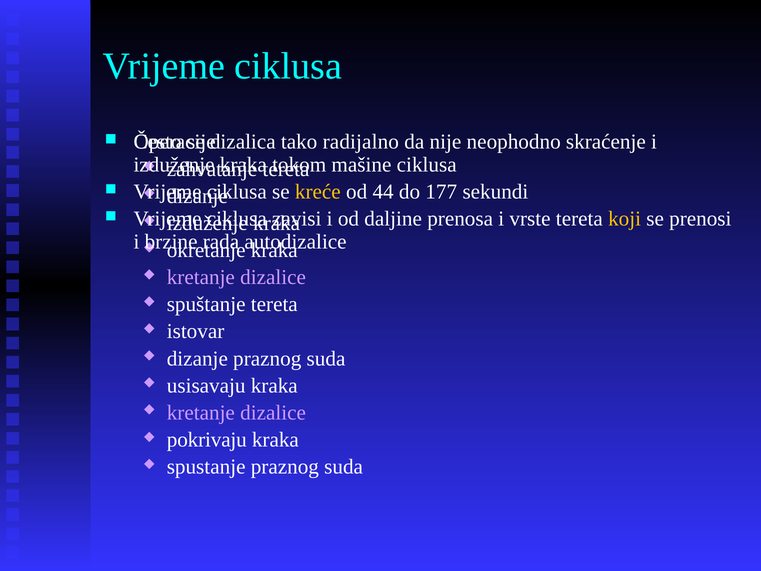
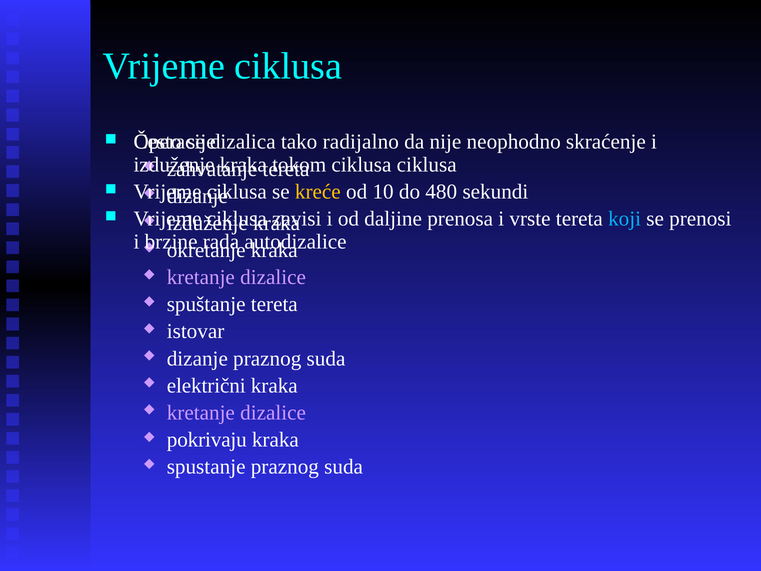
mašine at (361, 165): mašine -> ciklusa
44: 44 -> 10
177: 177 -> 480
koji colour: yellow -> light blue
usisavaju: usisavaju -> električni
